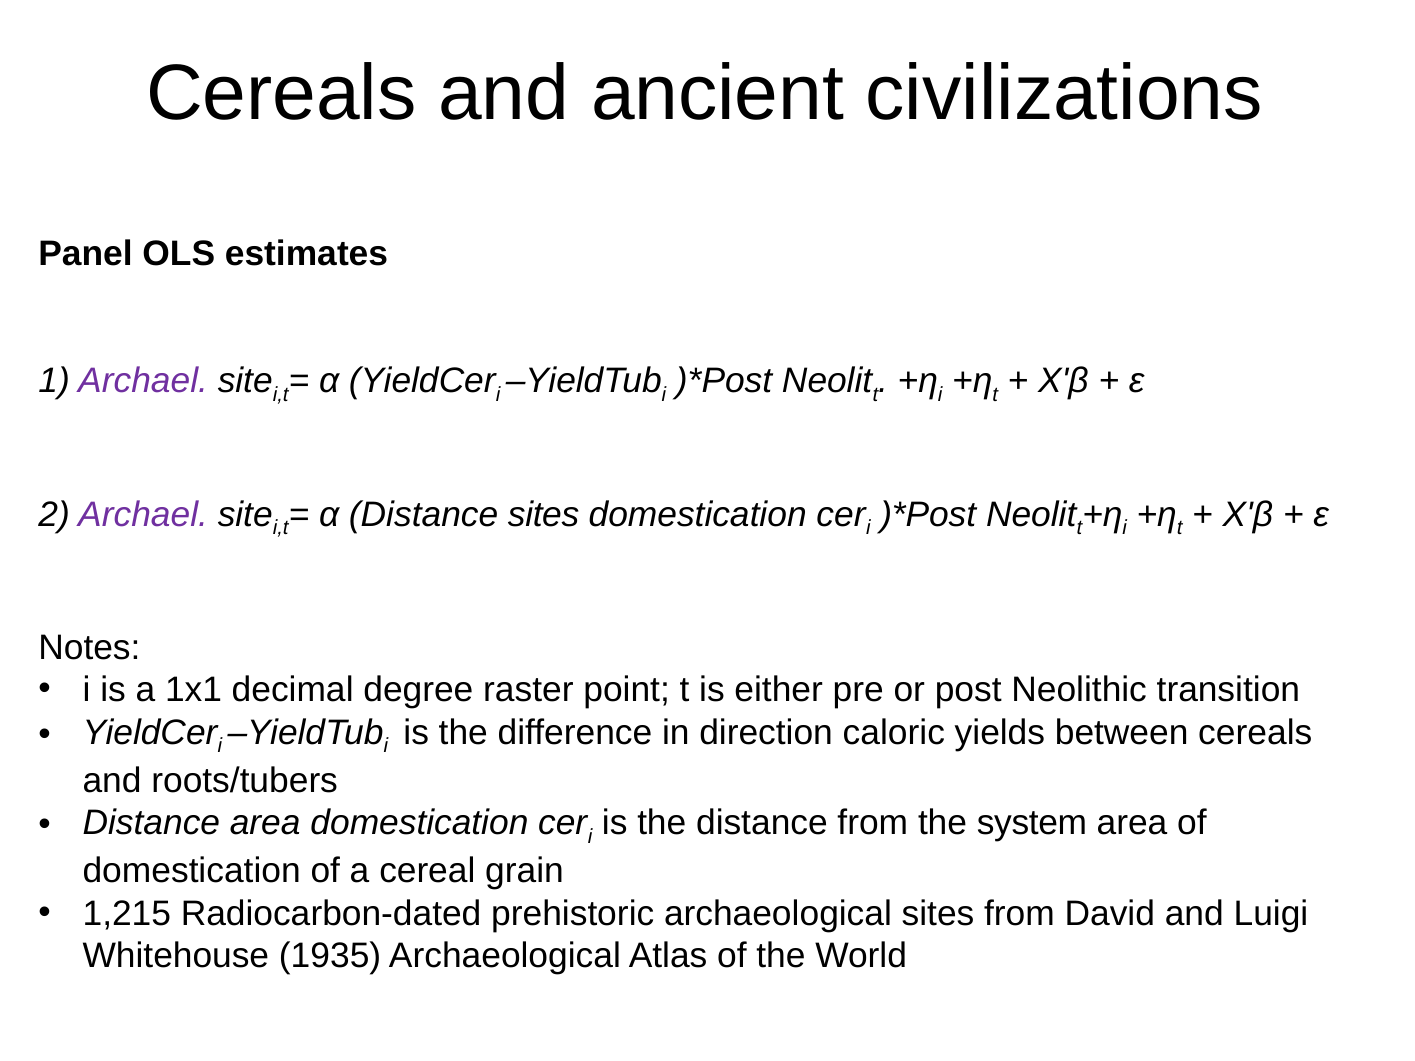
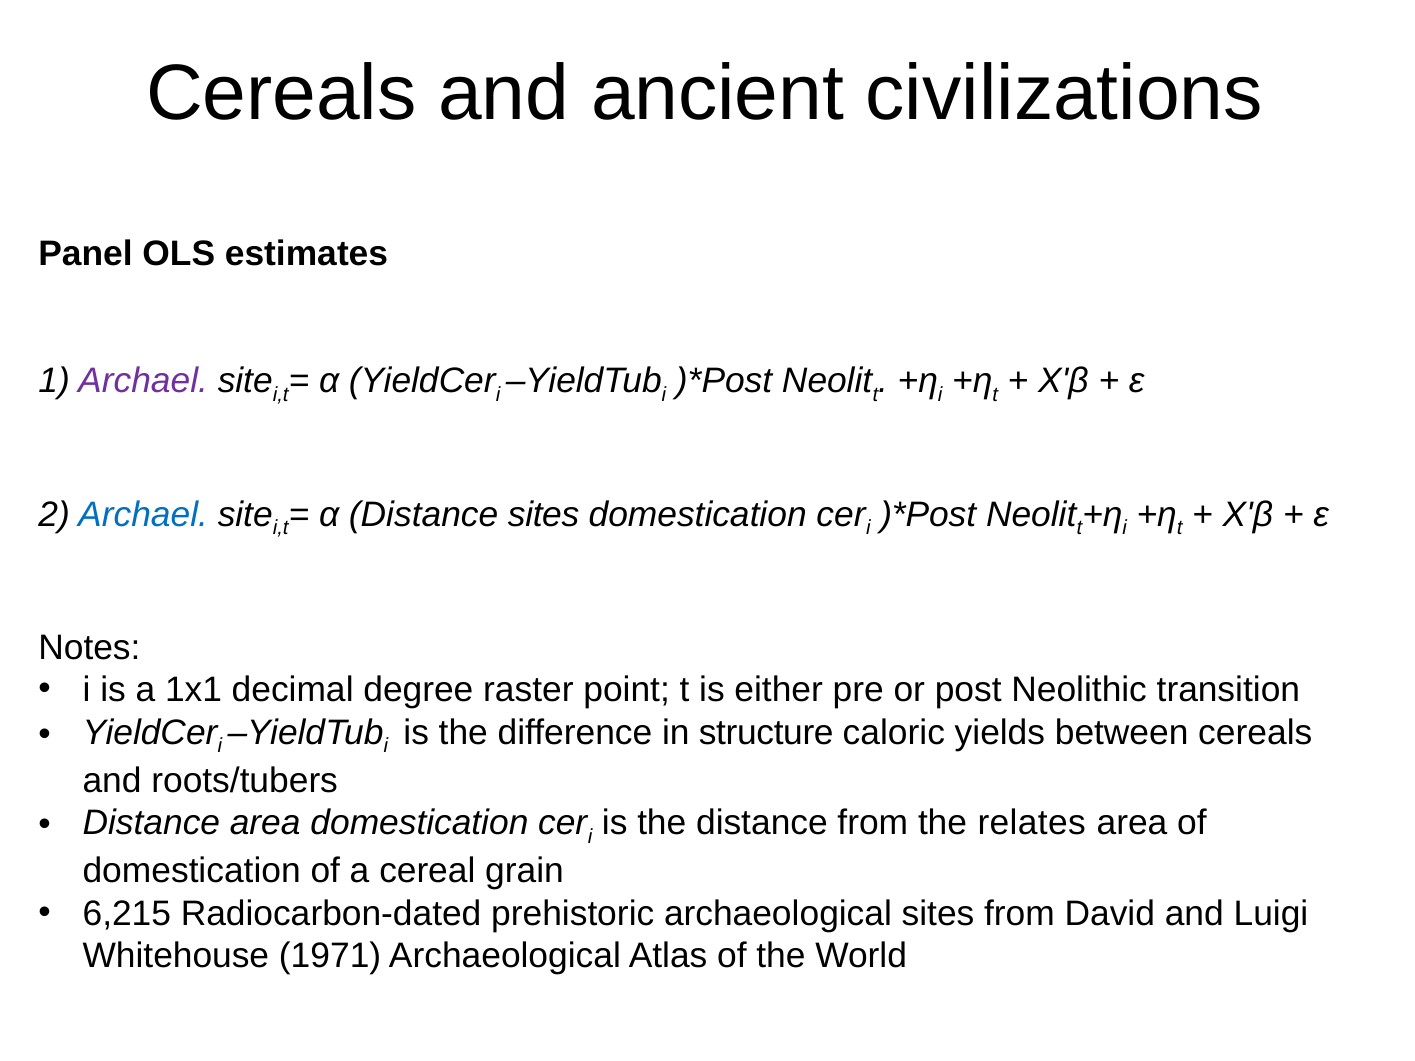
Archael at (143, 515) colour: purple -> blue
direction: direction -> structure
system: system -> relates
1,215: 1,215 -> 6,215
1935: 1935 -> 1971
